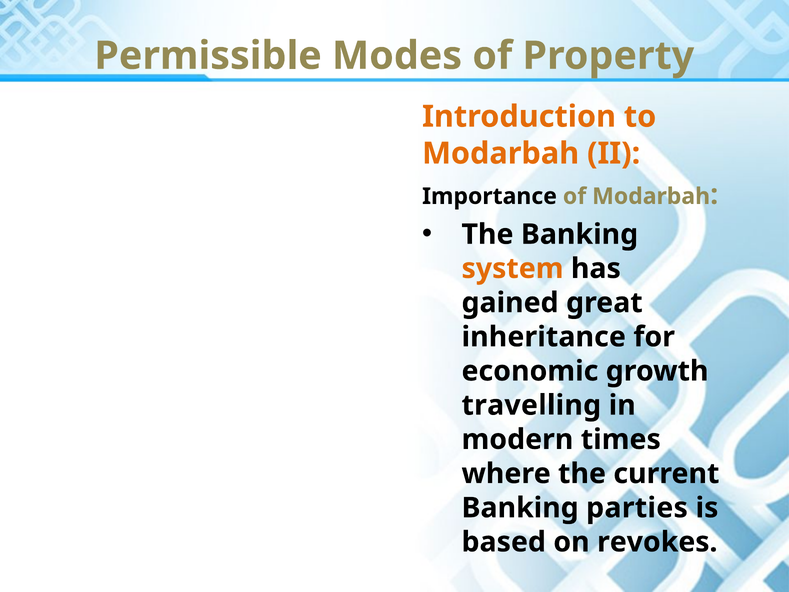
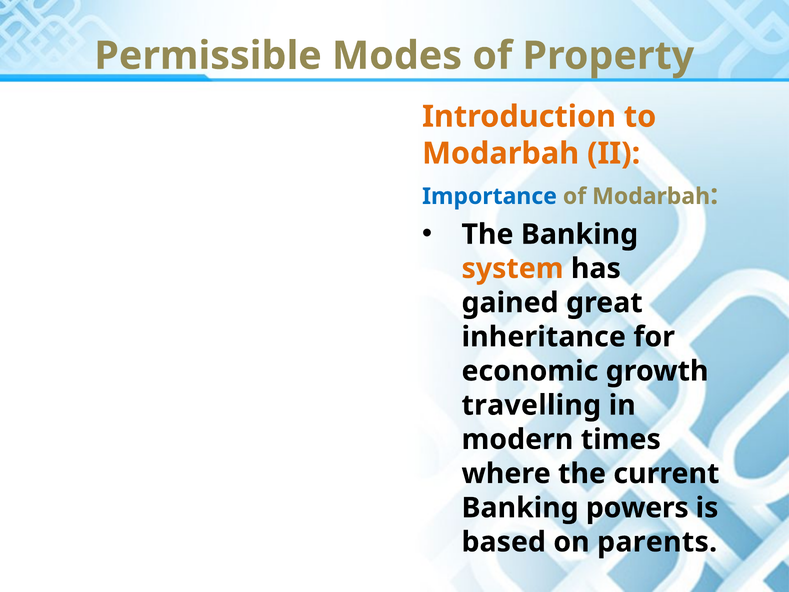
Importance colour: black -> blue
parties: parties -> powers
revokes: revokes -> parents
